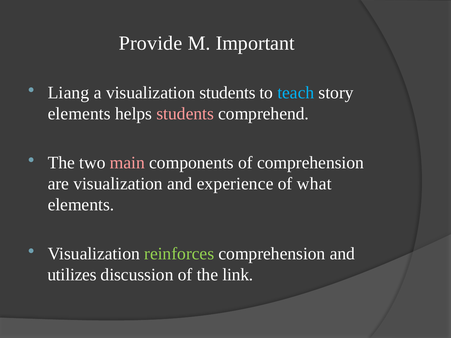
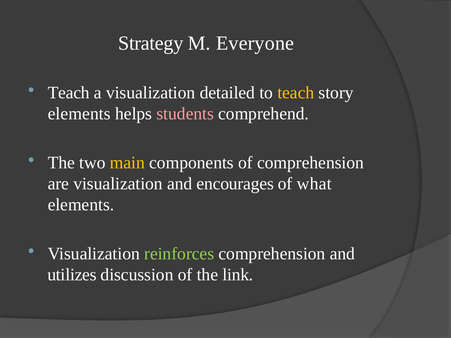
Provide: Provide -> Strategy
Important: Important -> Everyone
Liang at (69, 93): Liang -> Teach
visualization students: students -> detailed
teach at (296, 93) colour: light blue -> yellow
main colour: pink -> yellow
experience: experience -> encourages
